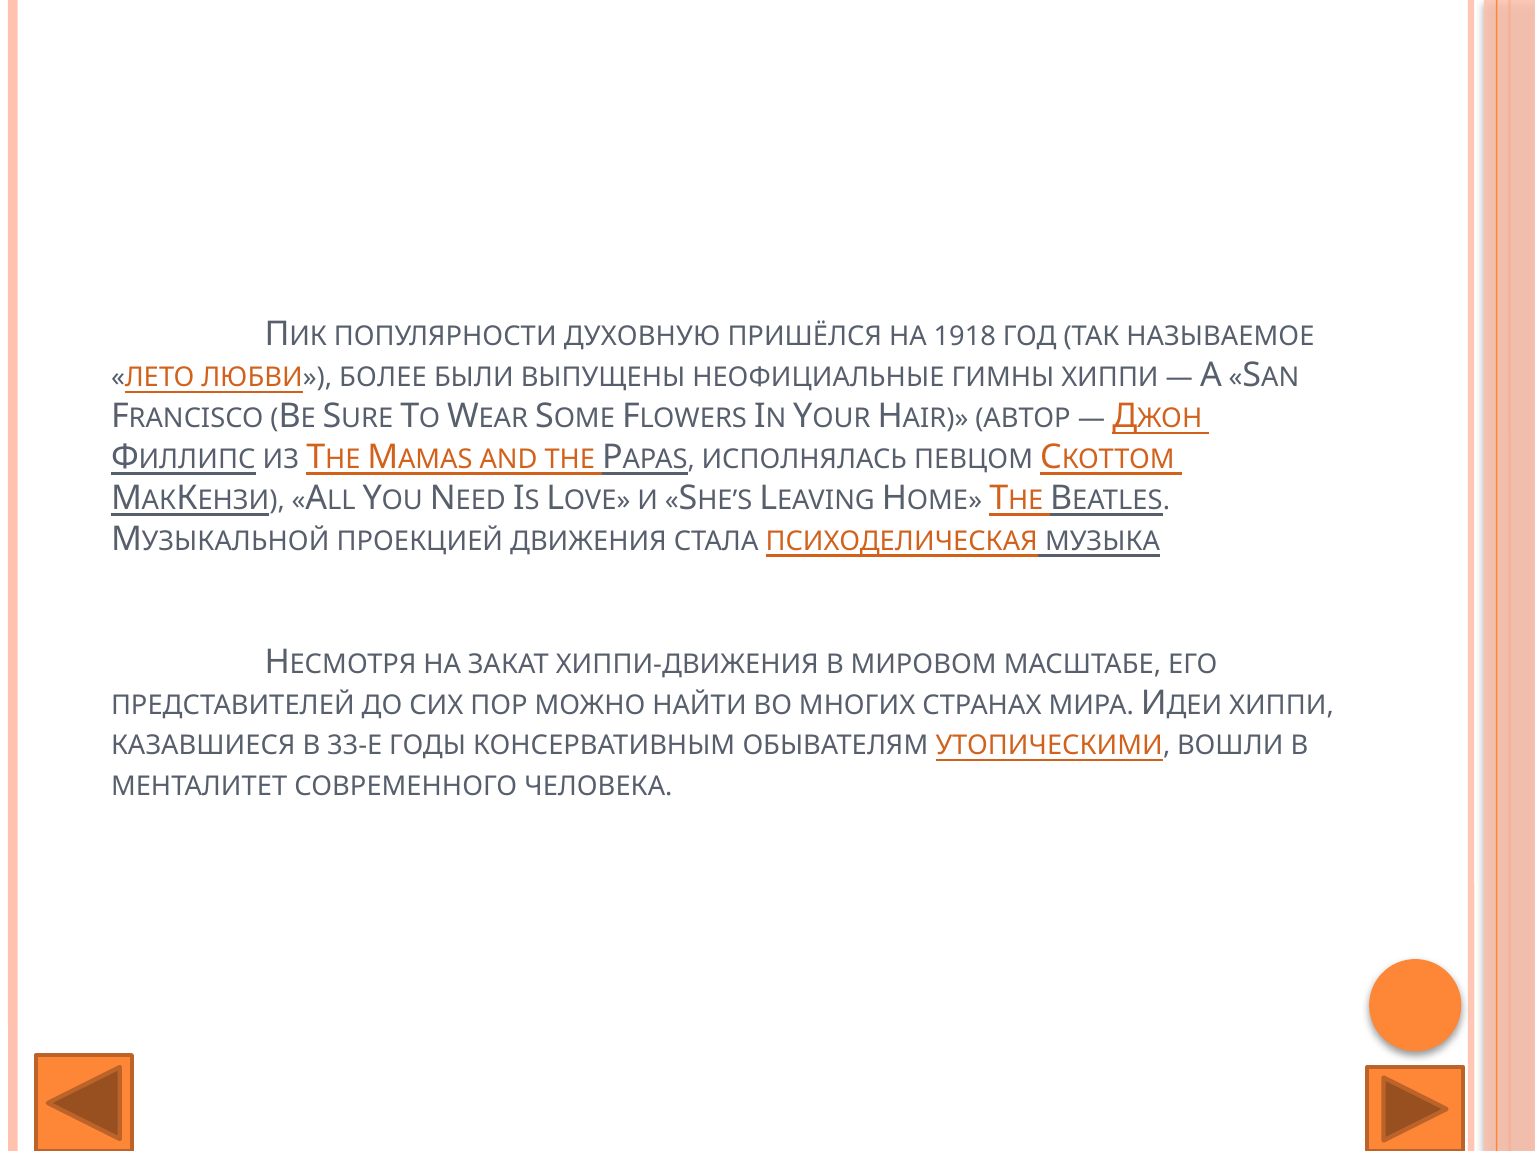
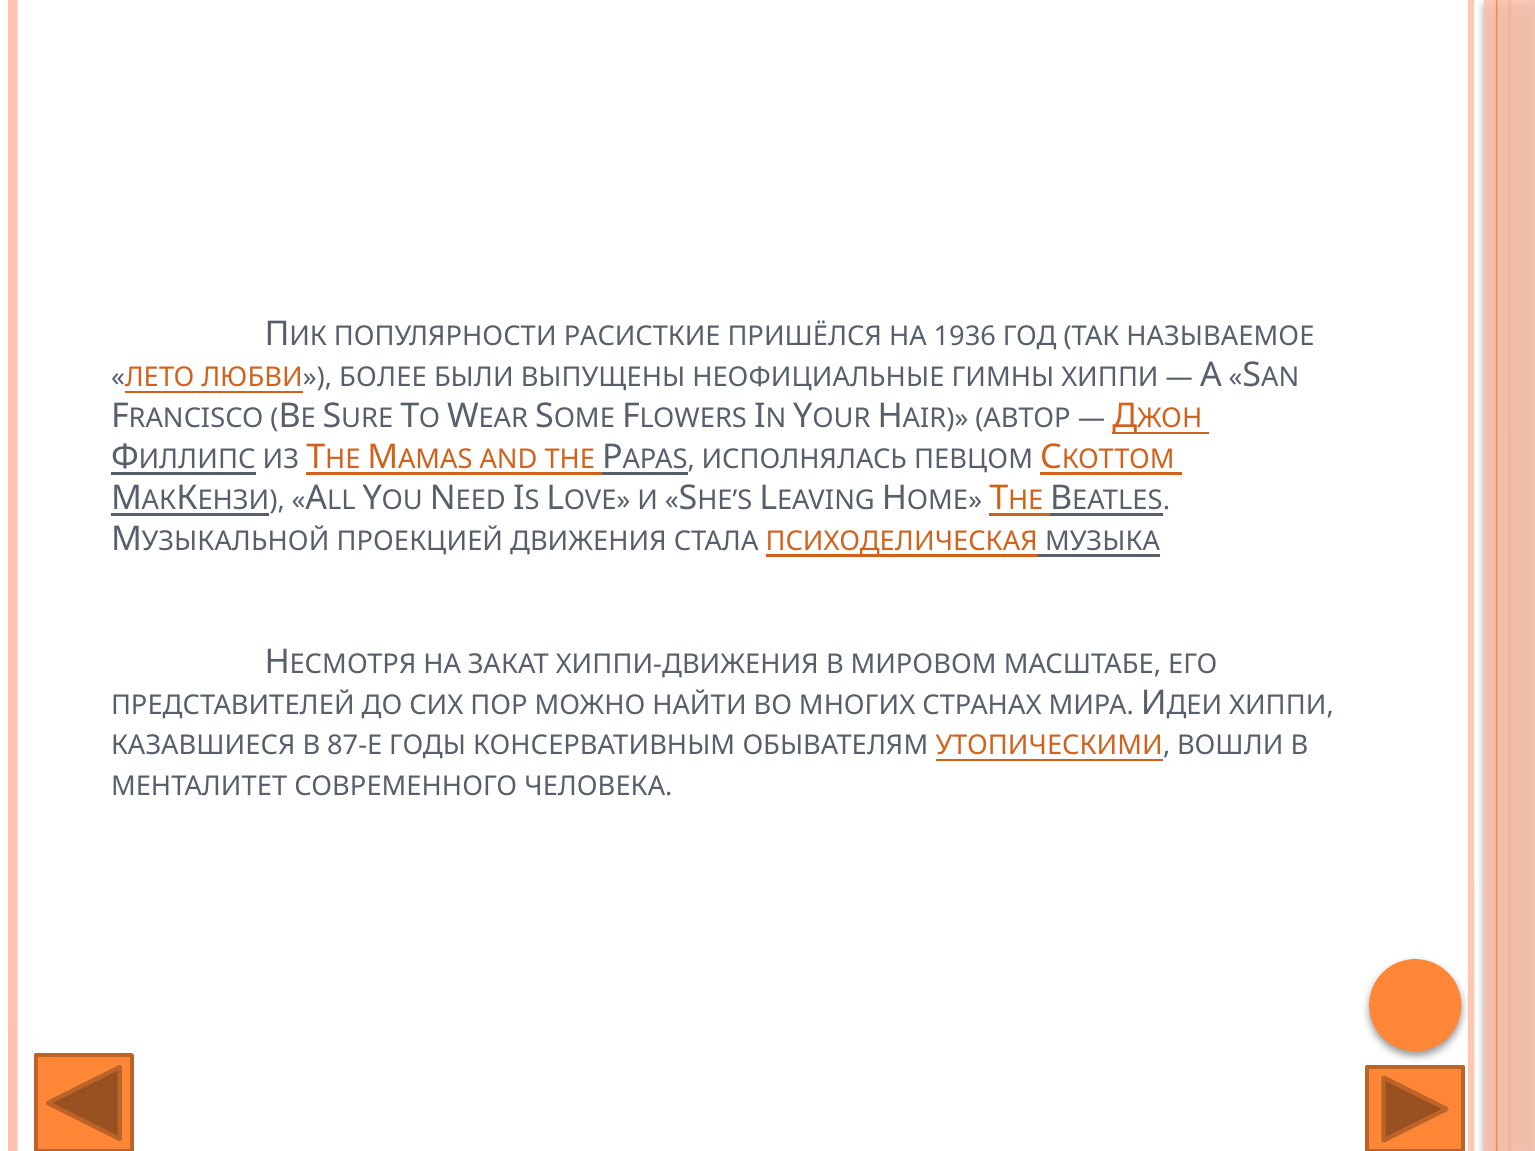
ДУХОВНУЮ: ДУХОВНУЮ -> РАСИСТКИЕ
1918: 1918 -> 1936
33-Е: 33-Е -> 87-Е
